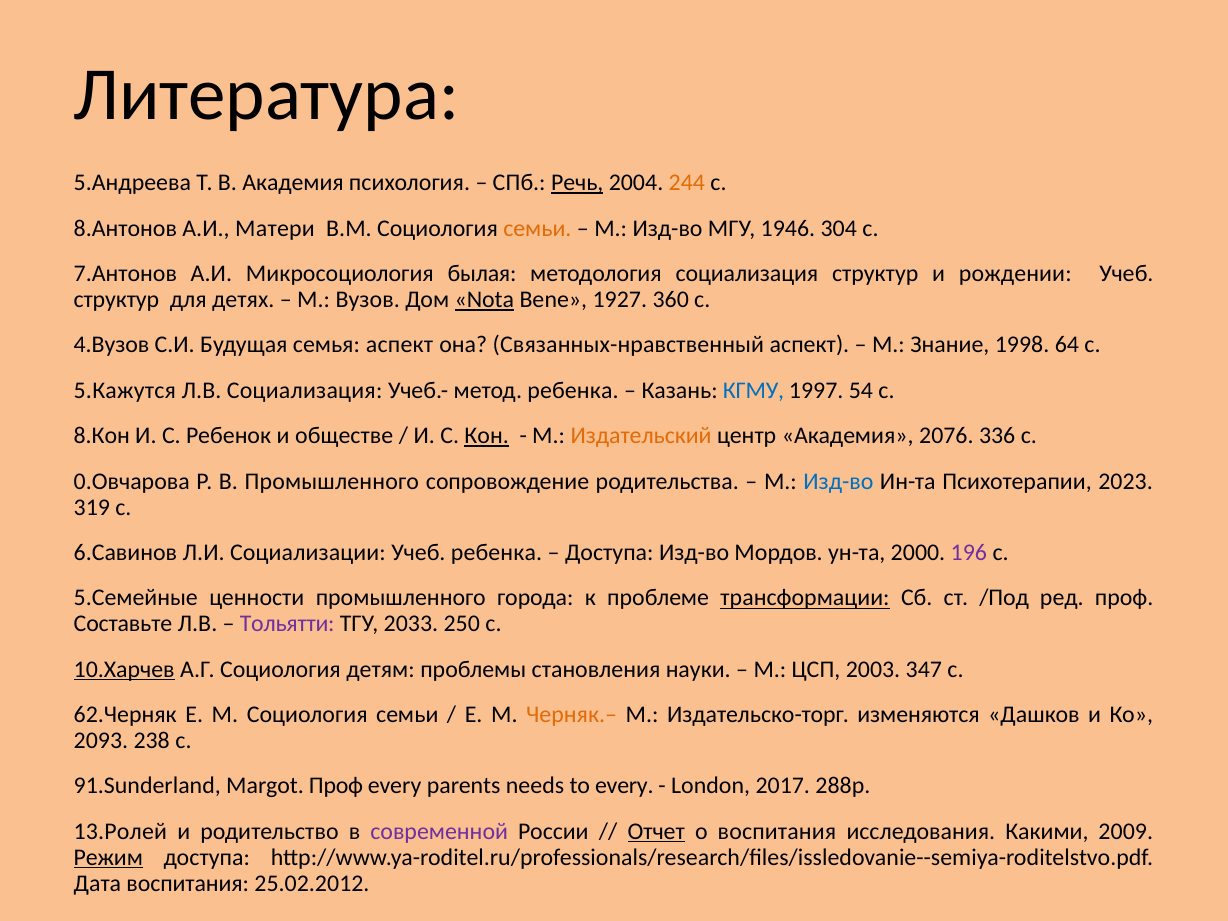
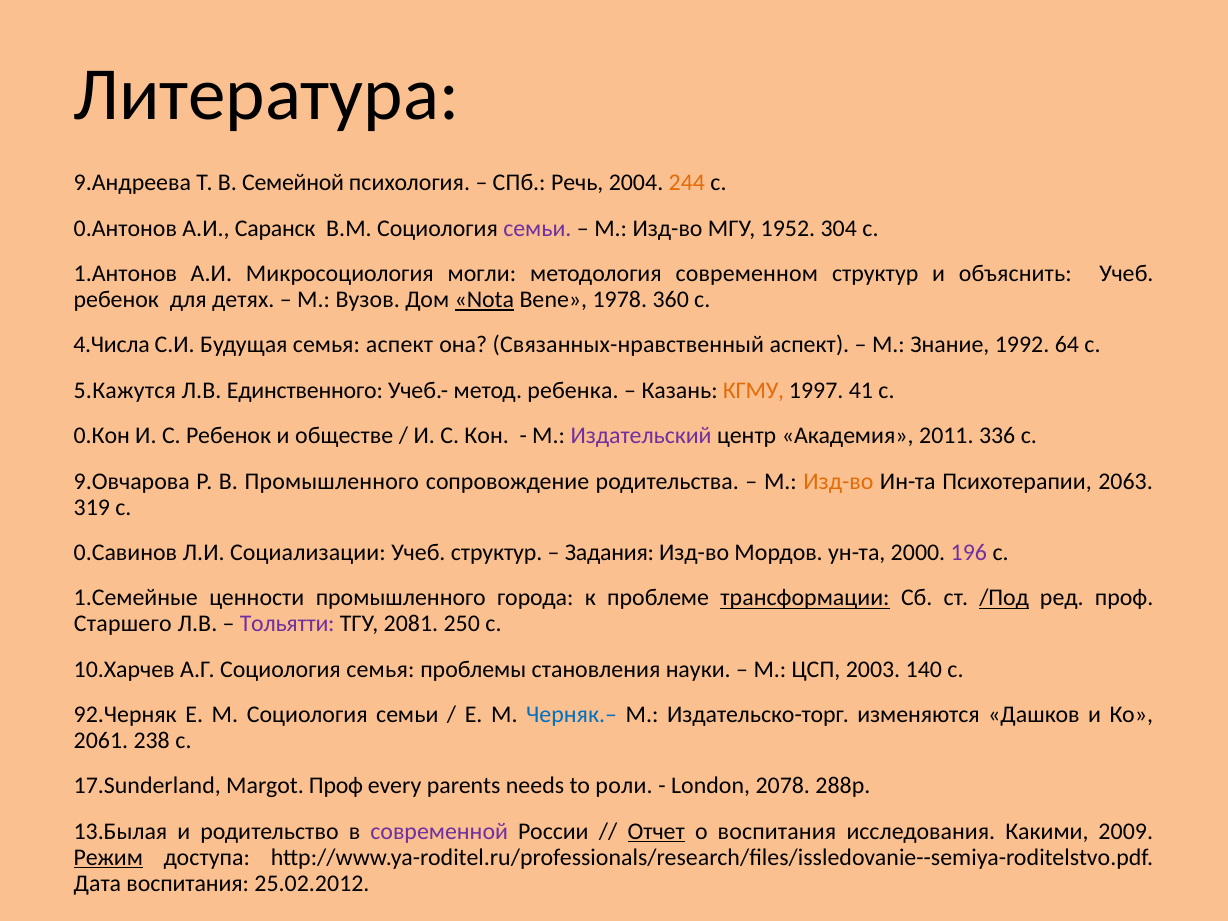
5.Андреева: 5.Андреева -> 9.Андреева
В Академия: Академия -> Семейной
Речь underline: present -> none
8.Антонов: 8.Антонов -> 0.Антонов
Матери: Матери -> Саранск
семьи at (537, 228) colour: orange -> purple
1946: 1946 -> 1952
7.Антонов: 7.Антонов -> 1.Антонов
былая: былая -> могли
методология социализация: социализация -> современном
рождении: рождении -> объяснить
структур at (116, 300): структур -> ребенок
1927: 1927 -> 1978
4.Вузов: 4.Вузов -> 4.Числа
1998: 1998 -> 1992
Л.В Социализация: Социализация -> Единственного
КГМУ colour: blue -> orange
54: 54 -> 41
8.Кон: 8.Кон -> 0.Кон
Кон underline: present -> none
Издательский colour: orange -> purple
2076: 2076 -> 2011
0.Овчарова: 0.Овчарова -> 9.Овчарова
Изд-во at (838, 481) colour: blue -> orange
2023: 2023 -> 2063
6.Савинов: 6.Савинов -> 0.Савинов
Учеб ребенка: ребенка -> структур
Доступа at (609, 553): Доступа -> Задания
5.Семейные: 5.Семейные -> 1.Семейные
/Под underline: none -> present
Составьте: Составьте -> Старшего
2033: 2033 -> 2081
10.Харчев underline: present -> none
Социология детям: детям -> семья
347: 347 -> 140
62.Черняк: 62.Черняк -> 92.Черняк
Черняк.– colour: orange -> blue
2093: 2093 -> 2061
91.Sunderland: 91.Sunderland -> 17.Sunderland
to every: every -> роли
2017: 2017 -> 2078
13.Ролей: 13.Ролей -> 13.Былая
